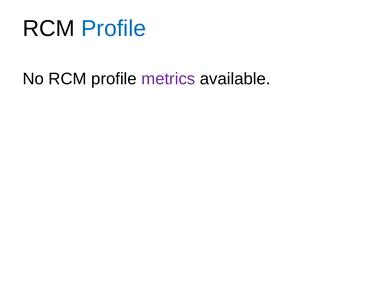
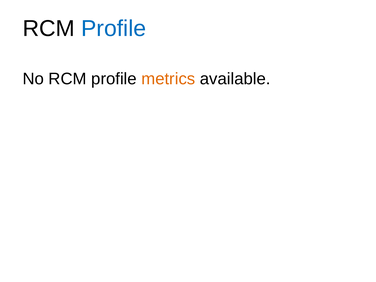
metrics colour: purple -> orange
